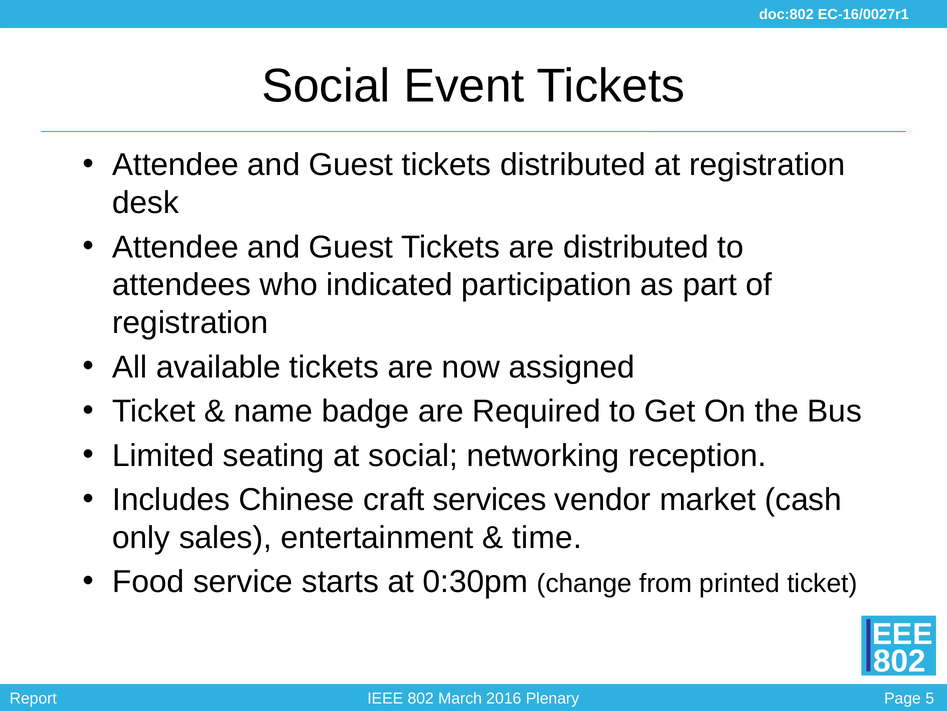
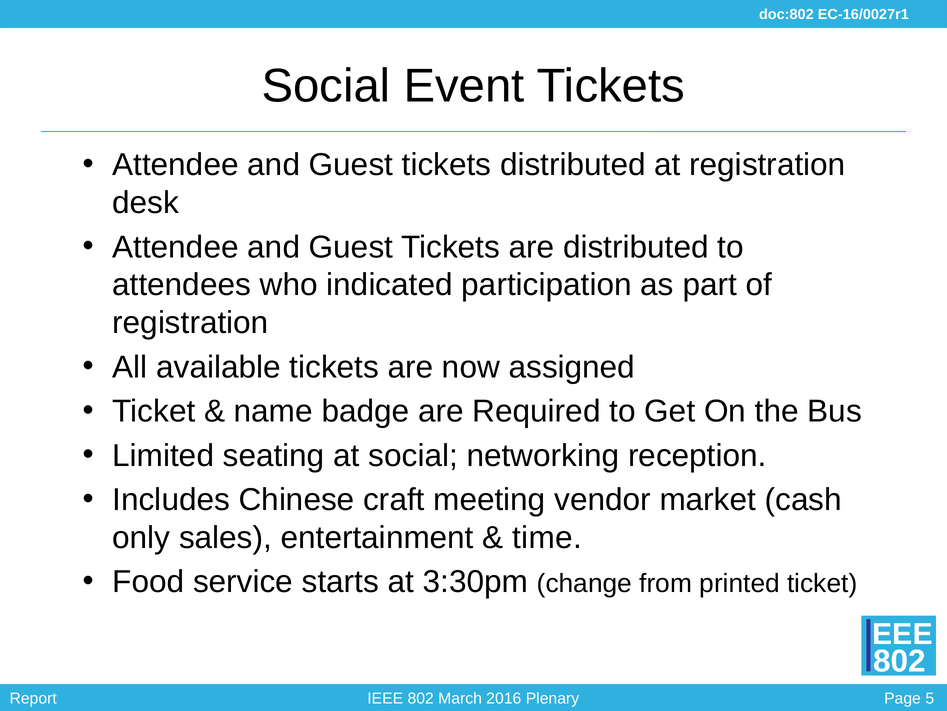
services: services -> meeting
0:30pm: 0:30pm -> 3:30pm
